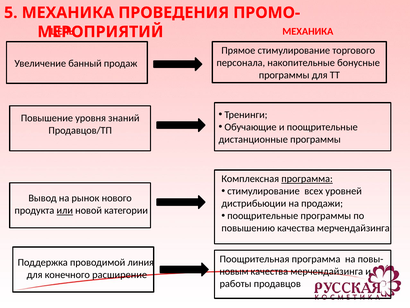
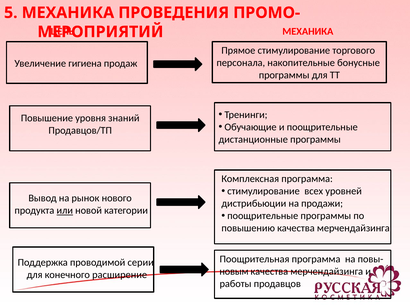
банный: банный -> гигиена
программа at (307, 179) underline: present -> none
линия: линия -> серии
